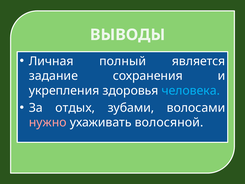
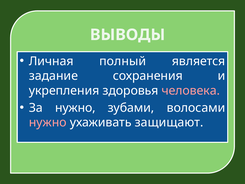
человека colour: light blue -> pink
За отдых: отдых -> нужно
волосяной: волосяной -> защищают
